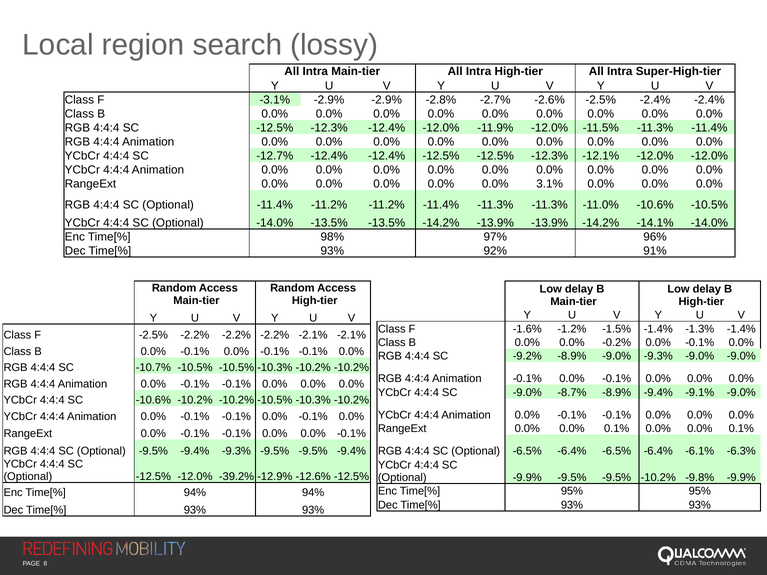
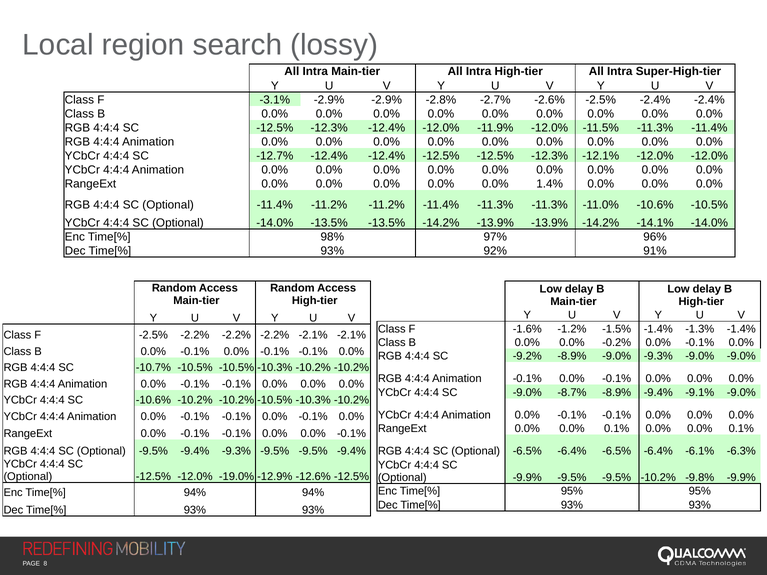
3.1%: 3.1% -> 1.4%
-39.2%: -39.2% -> -19.0%
